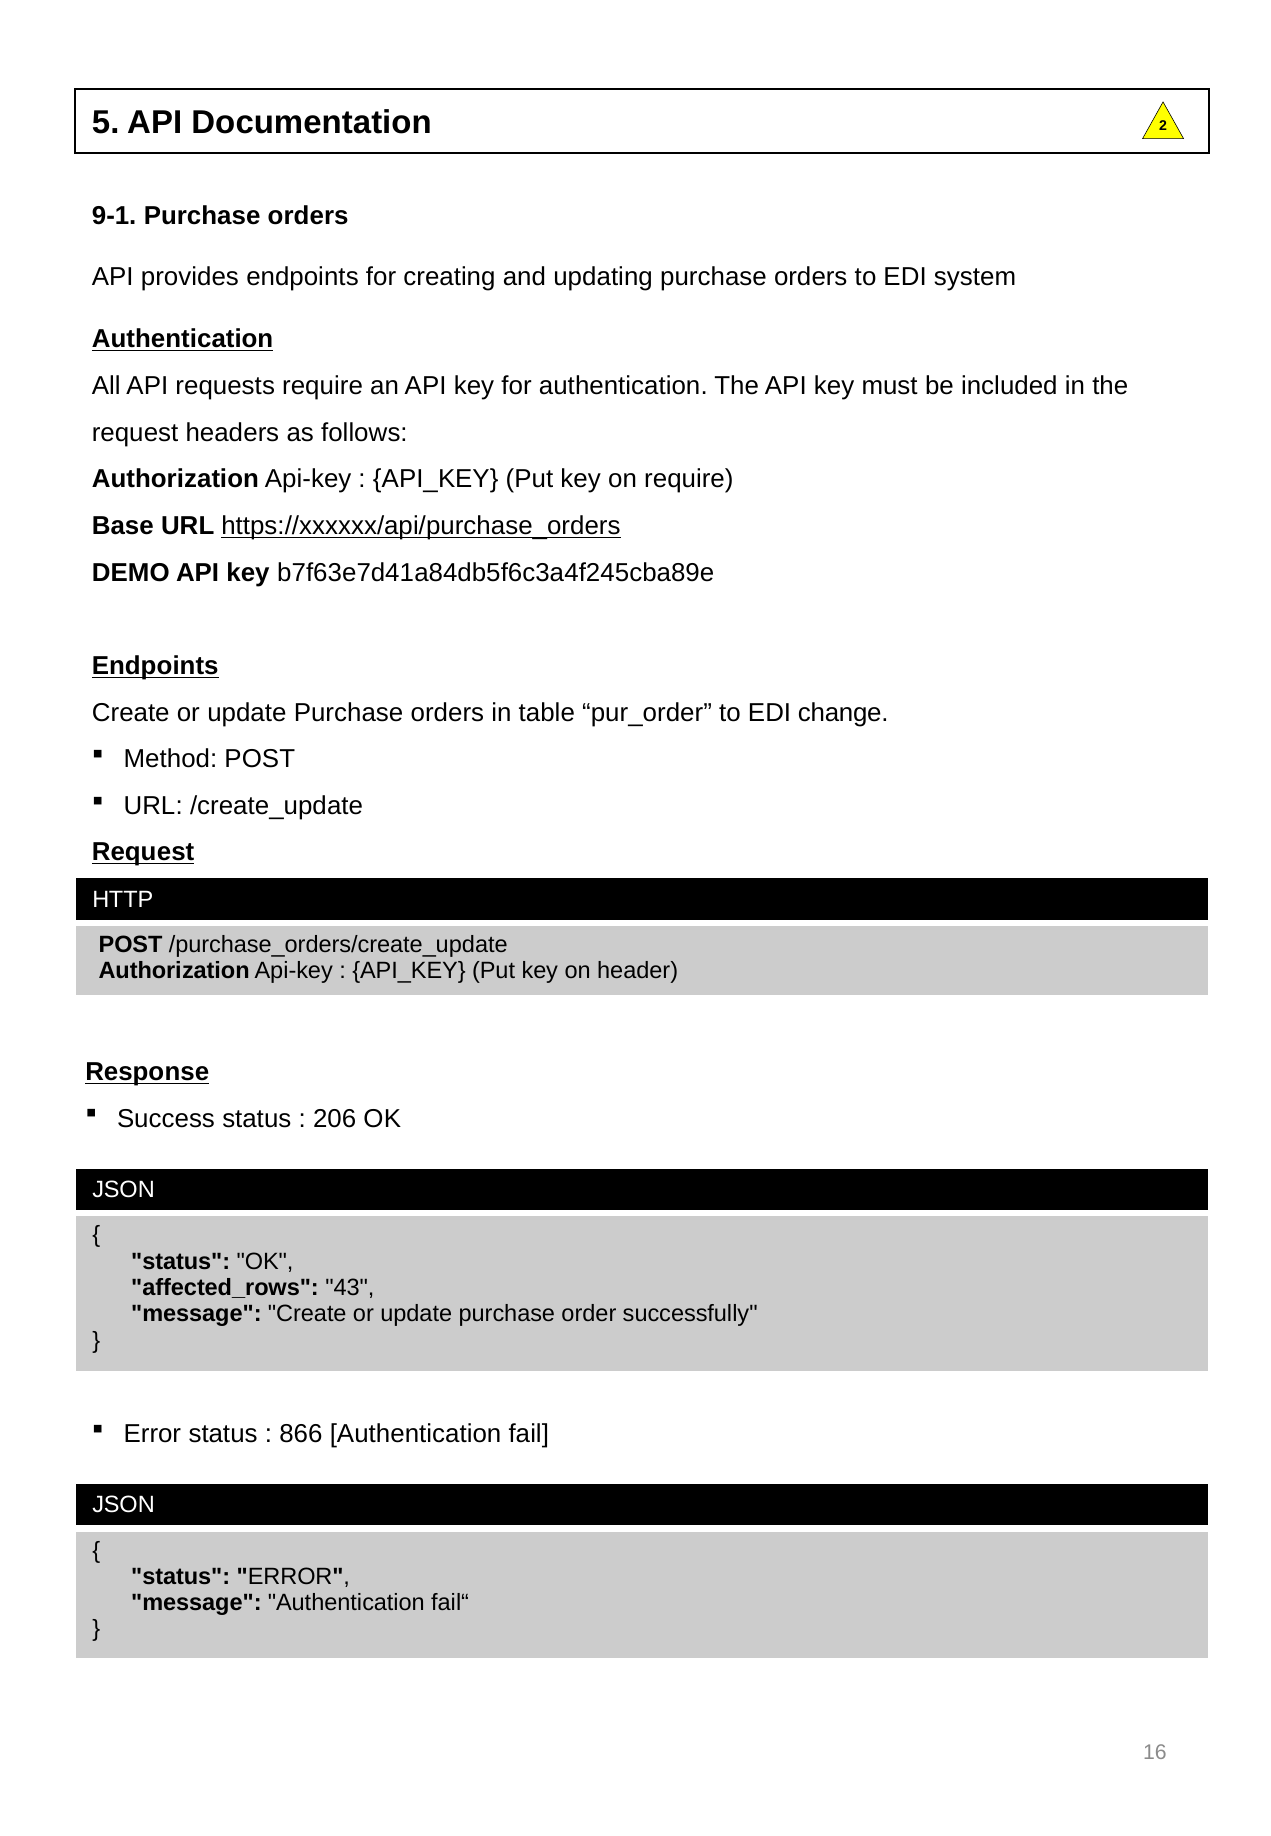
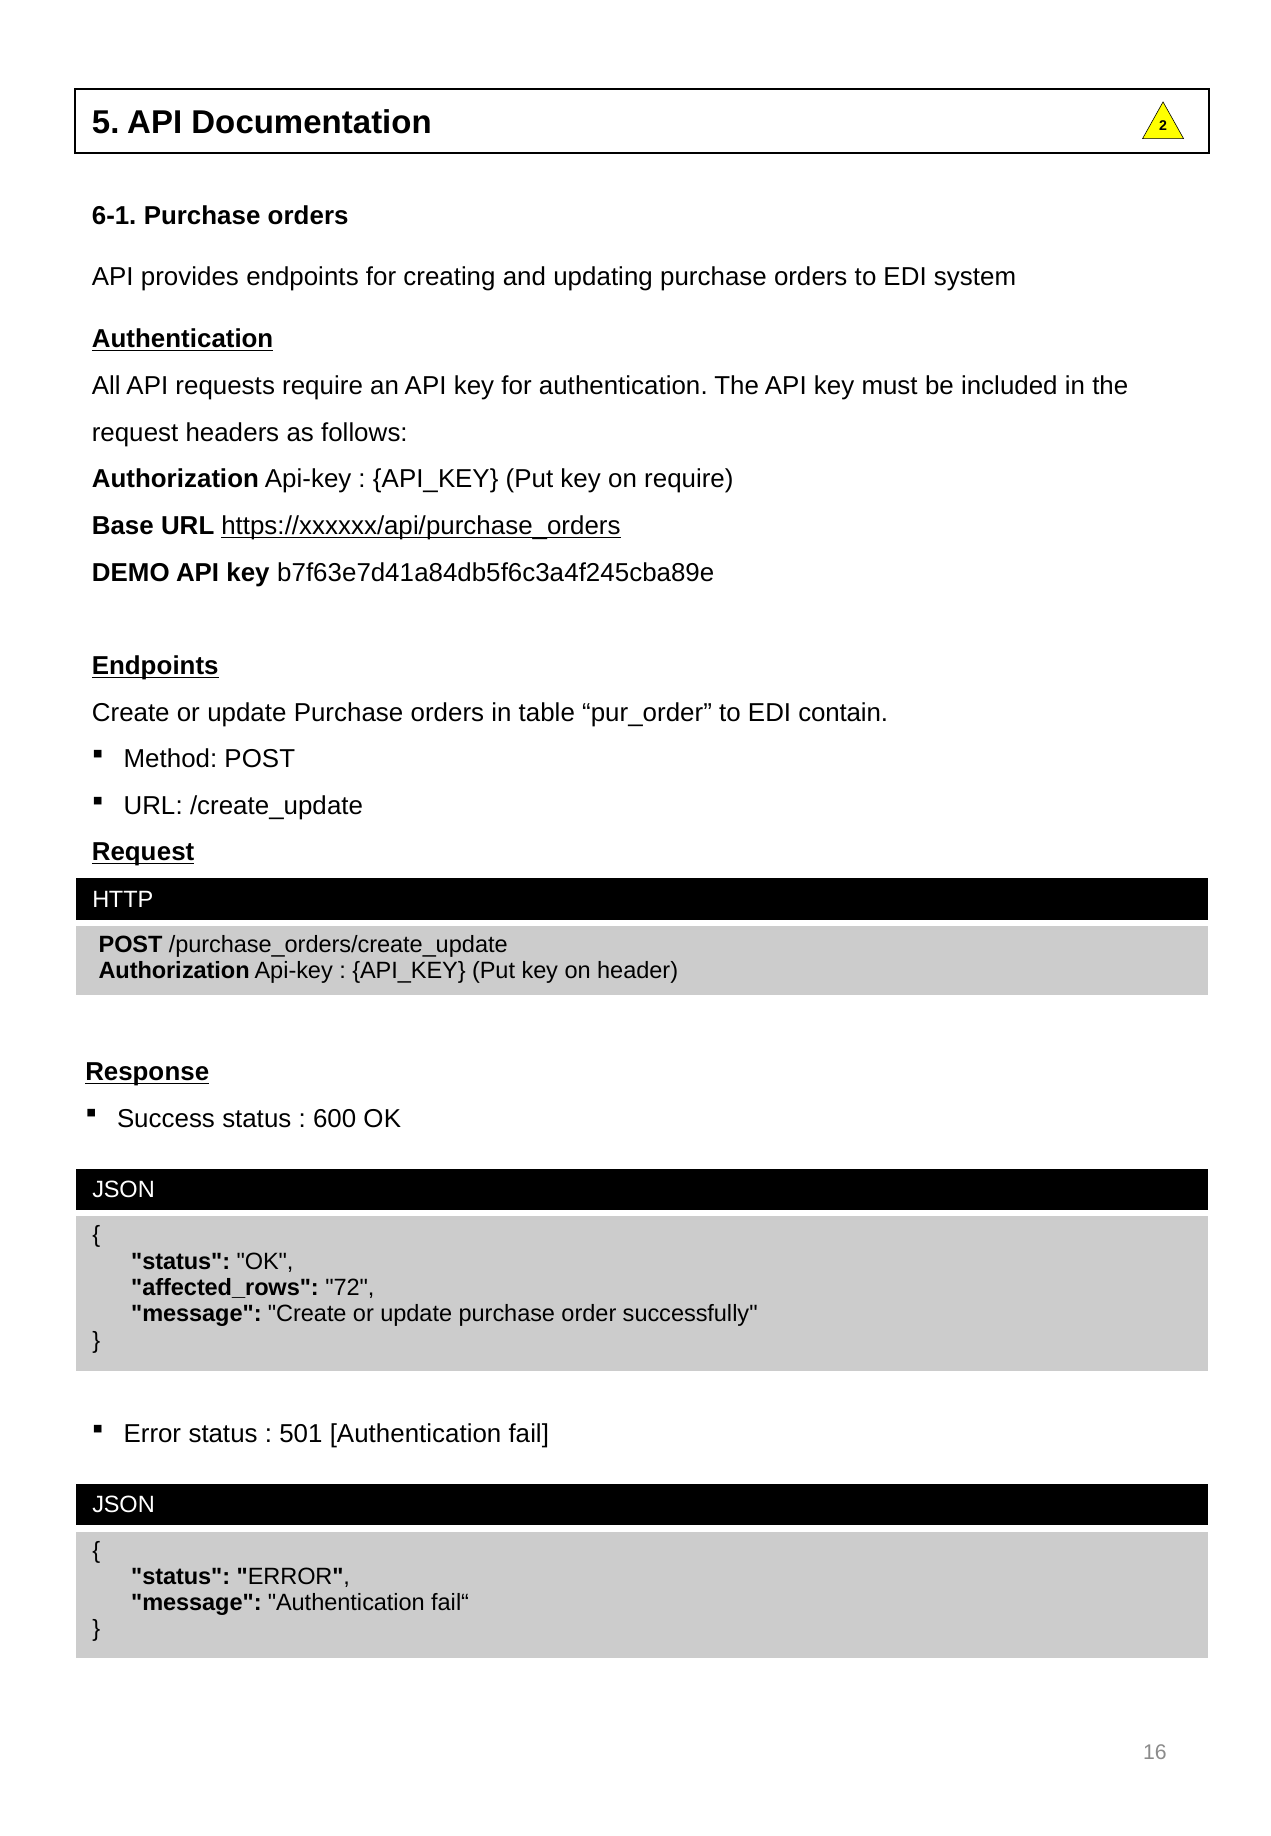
9-1: 9-1 -> 6-1
change: change -> contain
206: 206 -> 600
43: 43 -> 72
866: 866 -> 501
